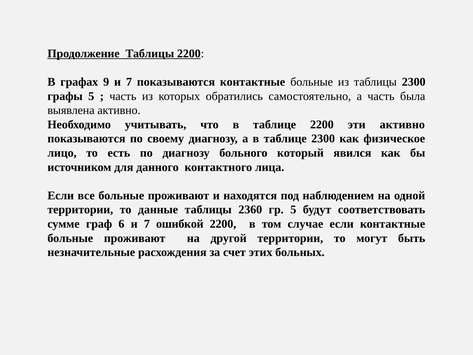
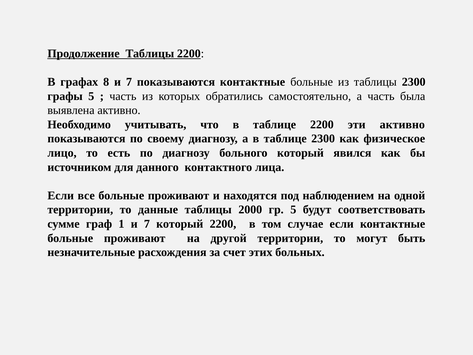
9: 9 -> 8
2360: 2360 -> 2000
6: 6 -> 1
7 ошибкой: ошибкой -> который
